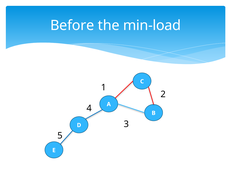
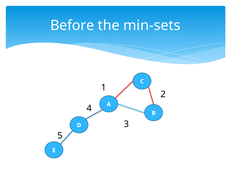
min-load: min-load -> min-sets
